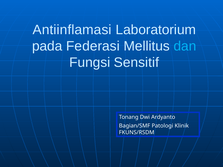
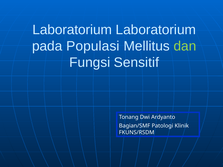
Antiinflamasi at (72, 30): Antiinflamasi -> Laboratorium
Federasi: Federasi -> Populasi
dan colour: light blue -> light green
